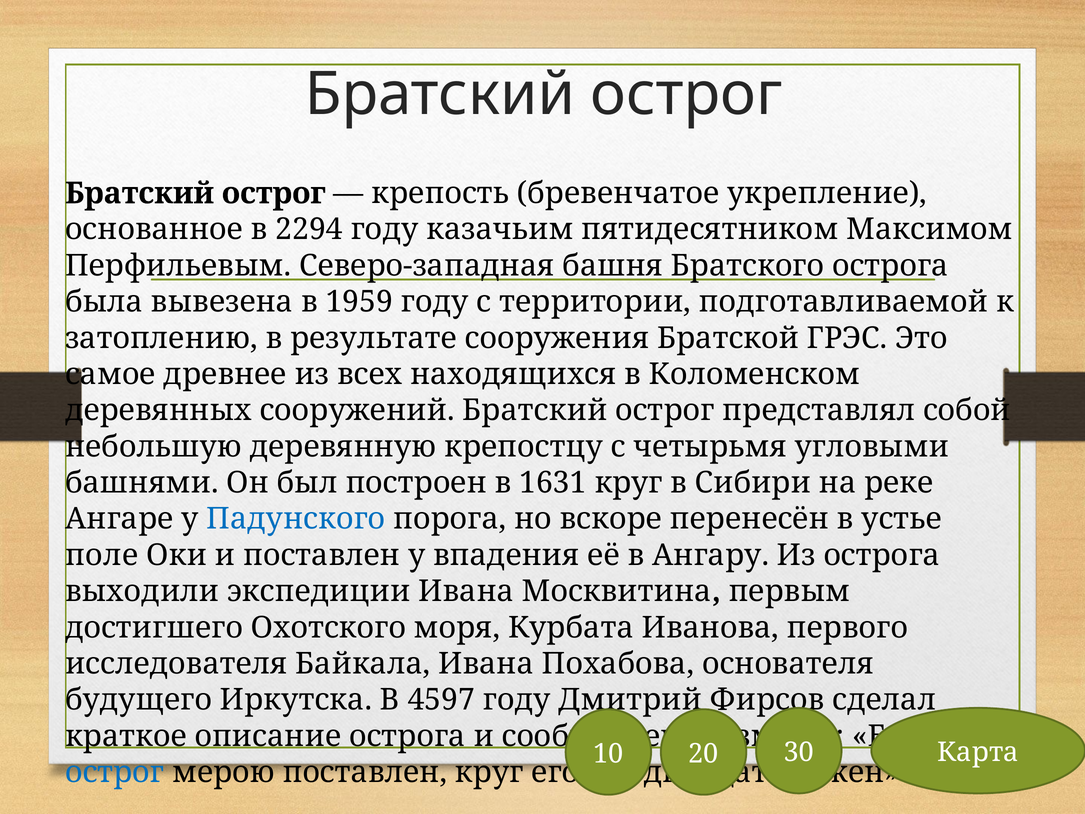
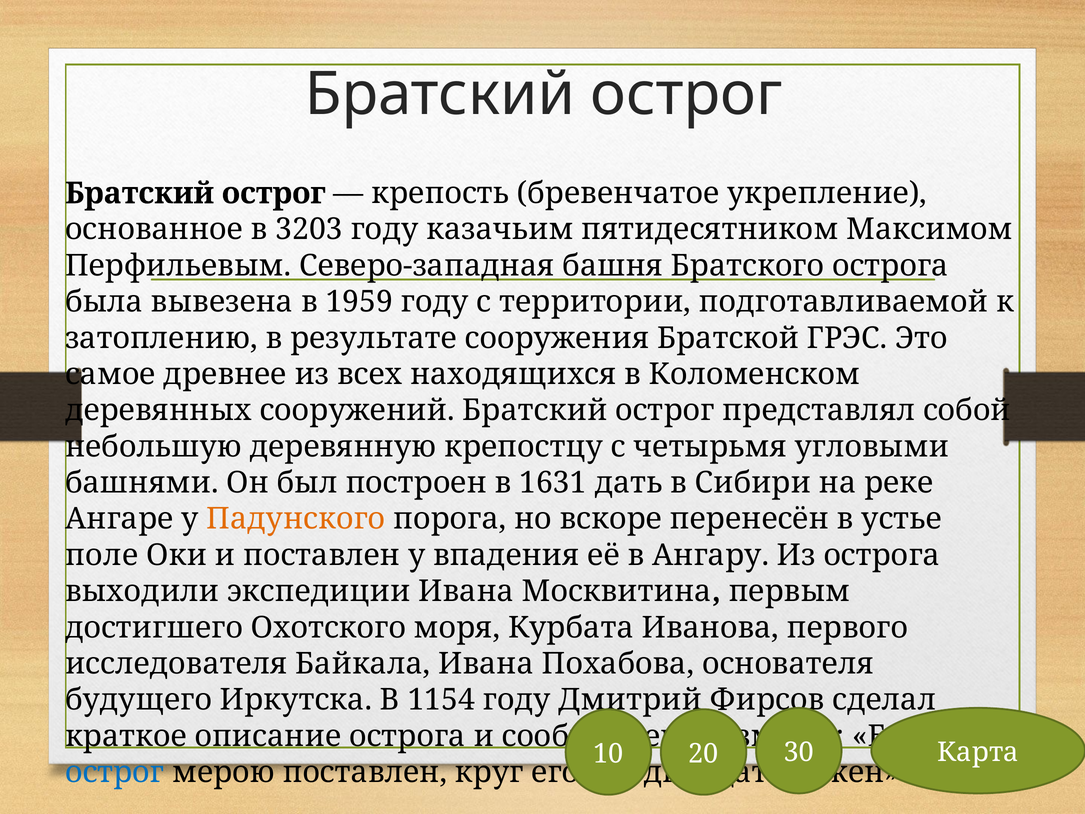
2294: 2294 -> 3203
1631 круг: круг -> дать
Падунского colour: blue -> orange
4597: 4597 -> 1154
